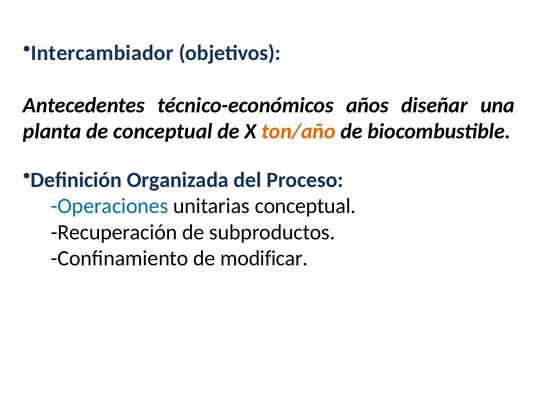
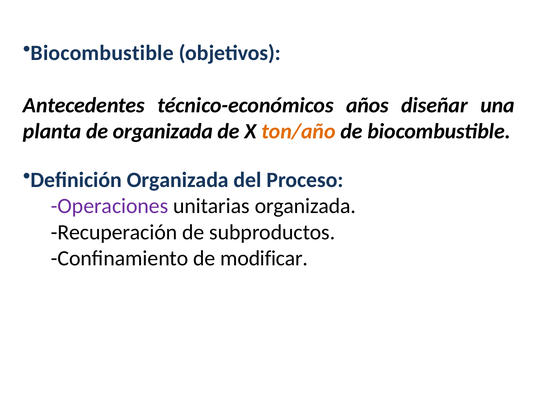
Intercambiador at (102, 53): Intercambiador -> Biocombustible
de conceptual: conceptual -> organizada
Operaciones colour: blue -> purple
unitarias conceptual: conceptual -> organizada
